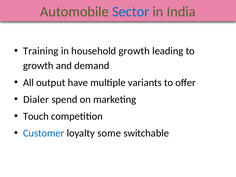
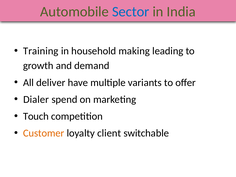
household growth: growth -> making
output: output -> deliver
Customer colour: blue -> orange
some: some -> client
